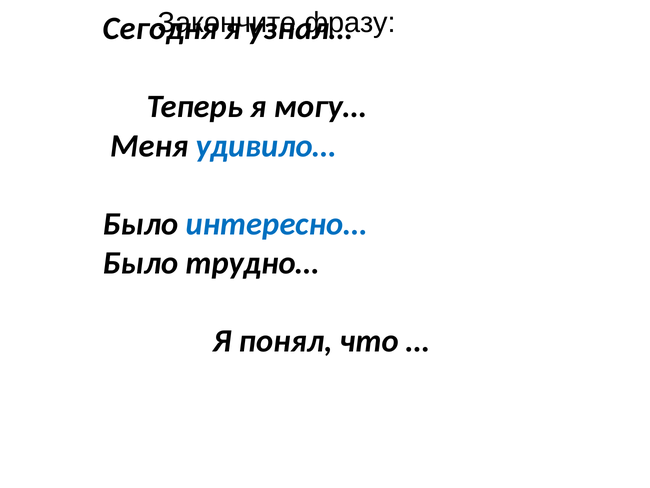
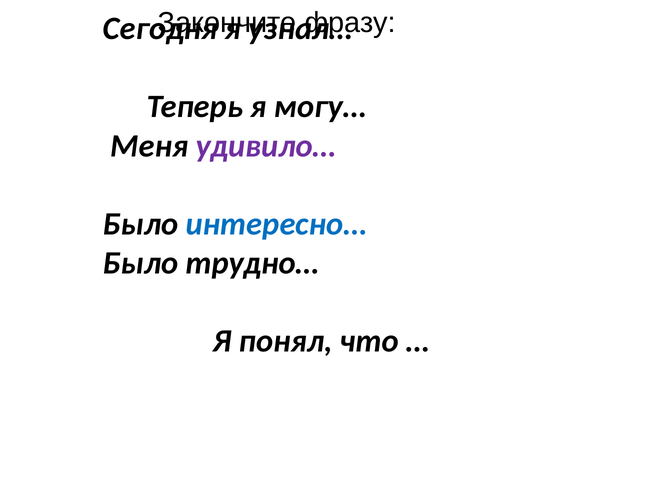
удивило… colour: blue -> purple
